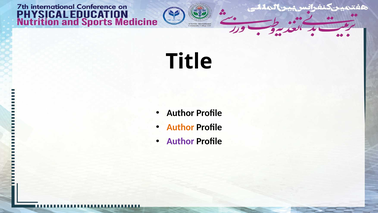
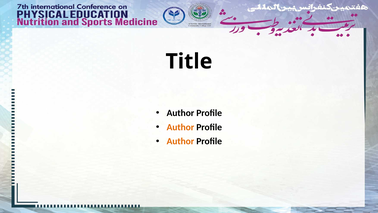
Author at (180, 141) colour: purple -> orange
